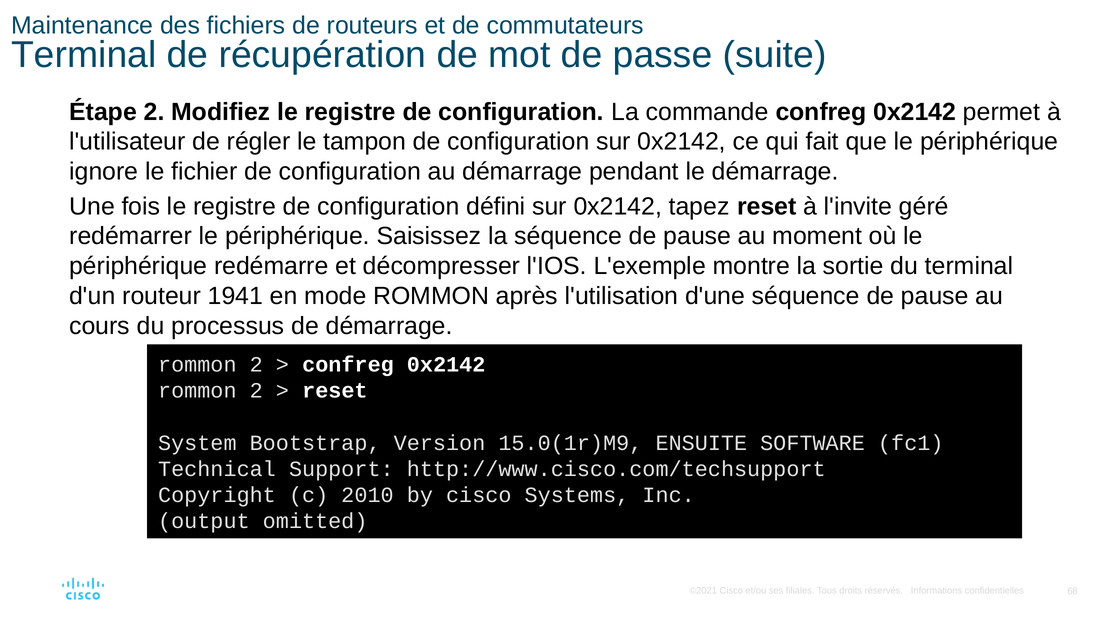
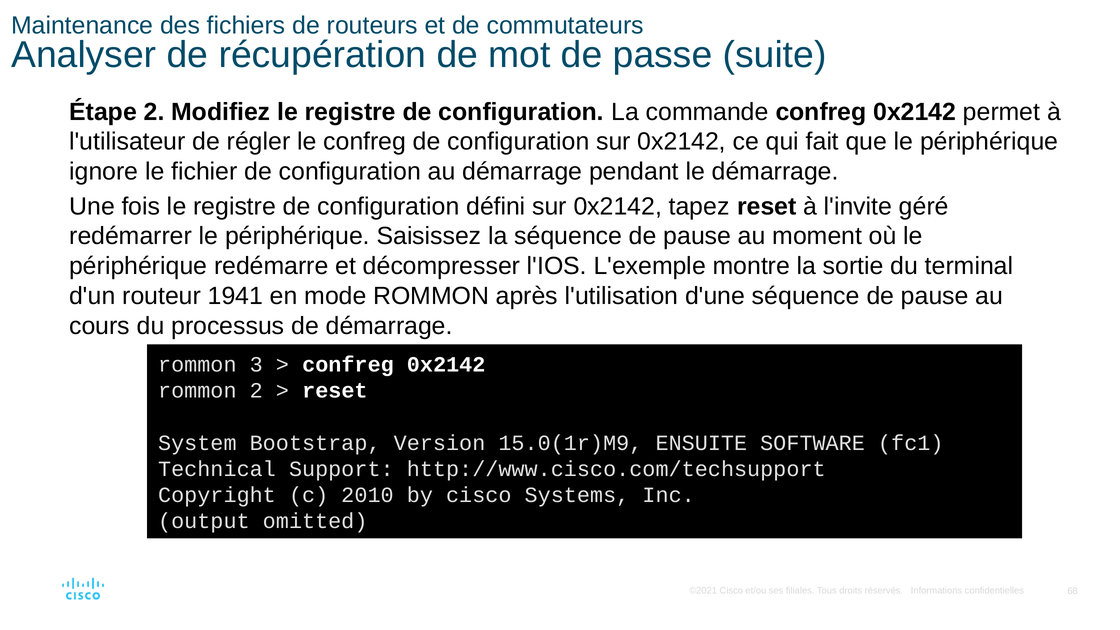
Terminal at (84, 55): Terminal -> Analyser
le tampon: tampon -> confreg
2 at (256, 364): 2 -> 3
